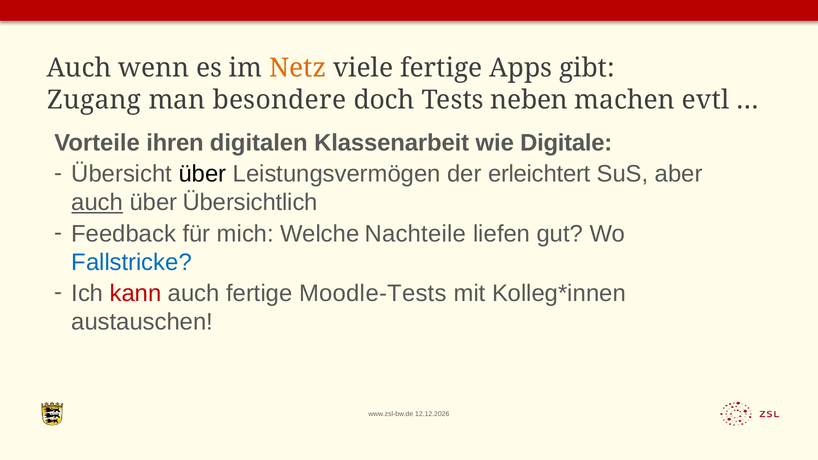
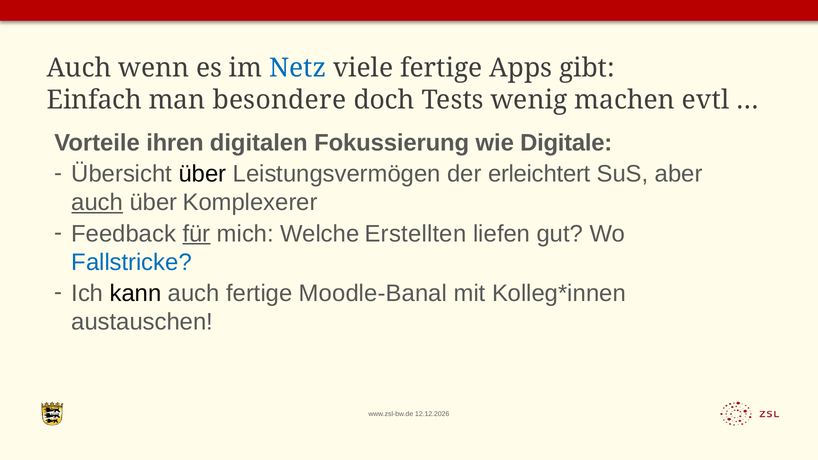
Netz colour: orange -> blue
Zugang: Zugang -> Einfach
neben: neben -> wenig
Klassenarbeit: Klassenarbeit -> Fokussierung
Übersichtlich: Übersichtlich -> Komplexerer
für underline: none -> present
Nachteile: Nachteile -> Erstellten
kann colour: red -> black
Moodle-Tests: Moodle-Tests -> Moodle-Banal
